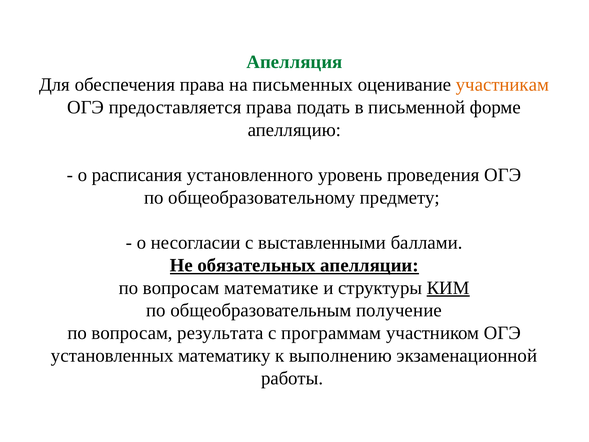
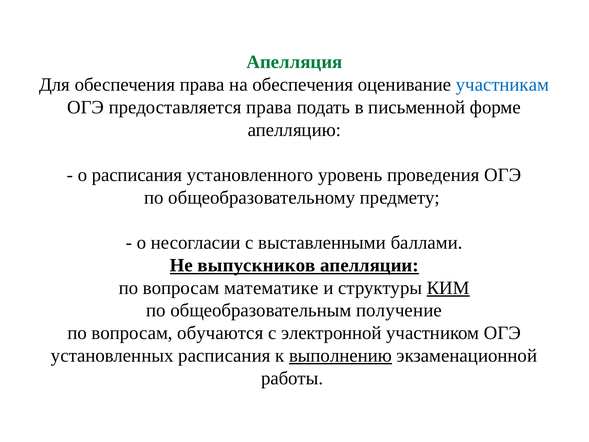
на письменных: письменных -> обеспечения
участникам colour: orange -> blue
обязательных: обязательных -> выпускников
результата: результата -> обучаются
программам: программам -> электронной
установленных математику: математику -> расписания
выполнению underline: none -> present
